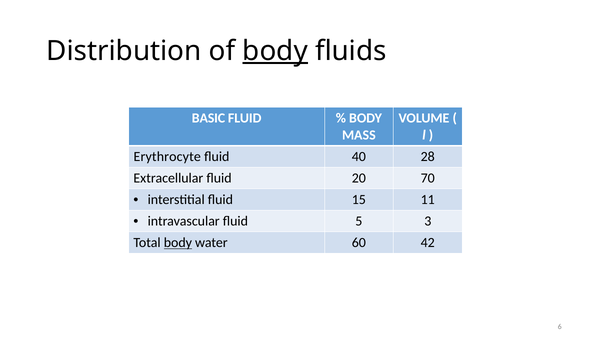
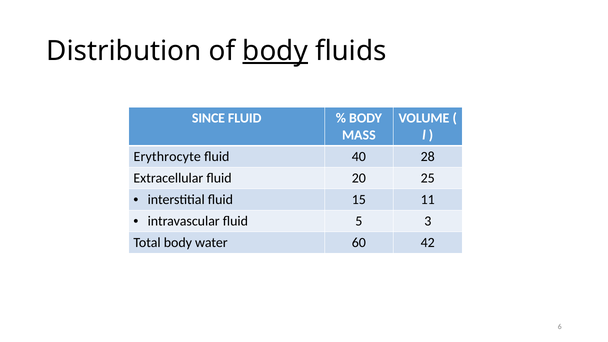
BASIC: BASIC -> SINCE
70: 70 -> 25
body at (178, 243) underline: present -> none
